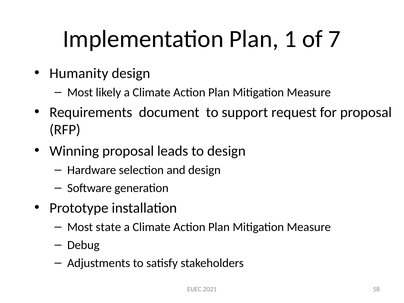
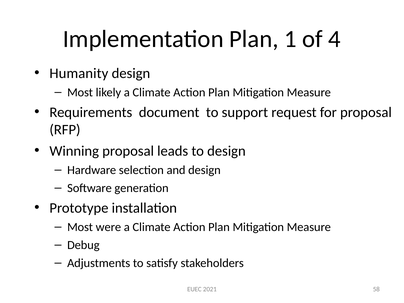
7: 7 -> 4
state: state -> were
